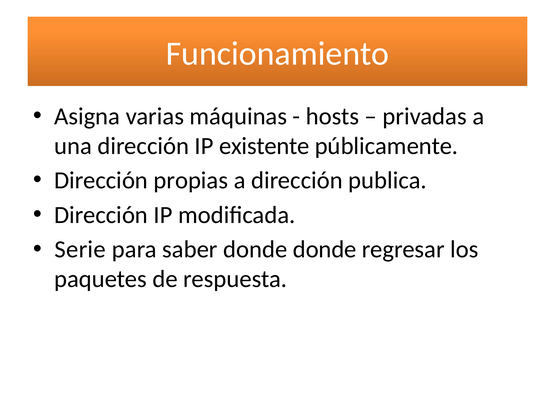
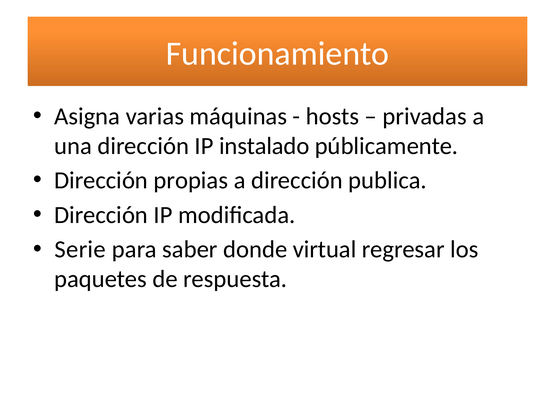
existente: existente -> instalado
donde donde: donde -> virtual
